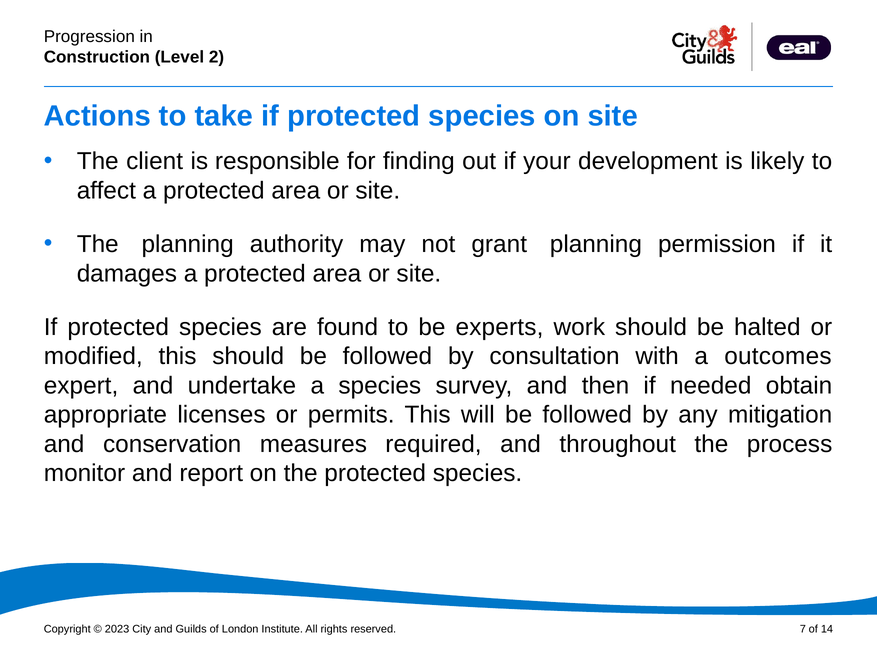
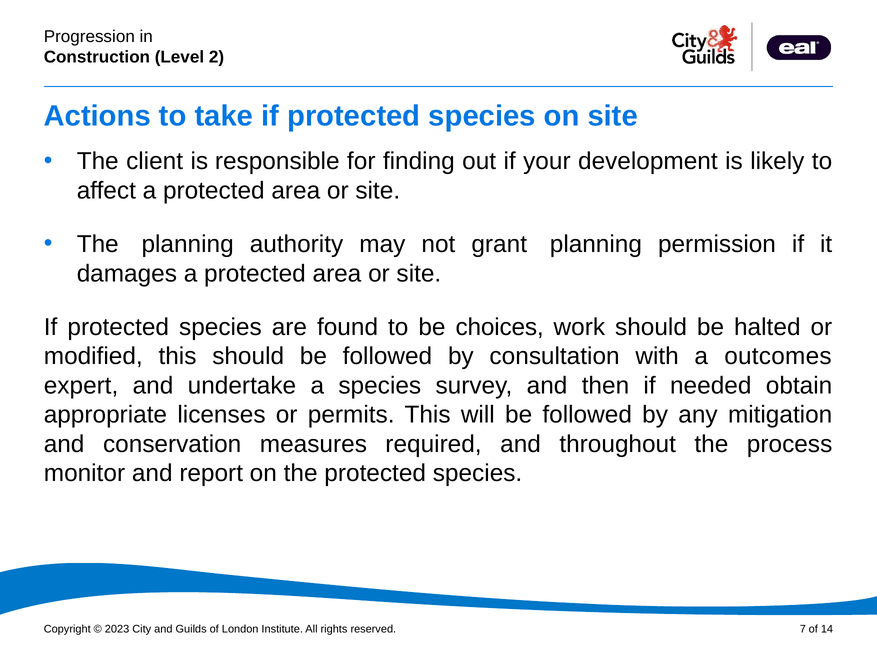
experts: experts -> choices
